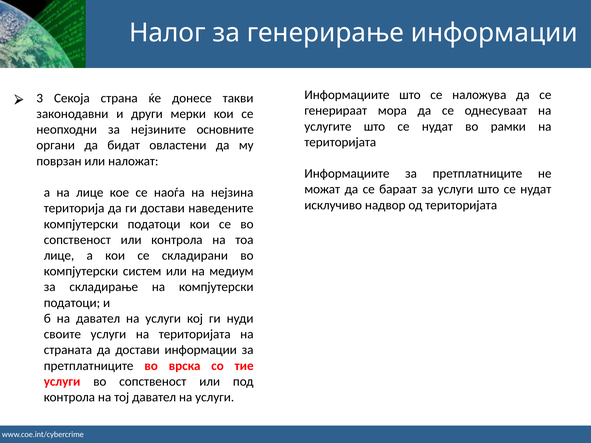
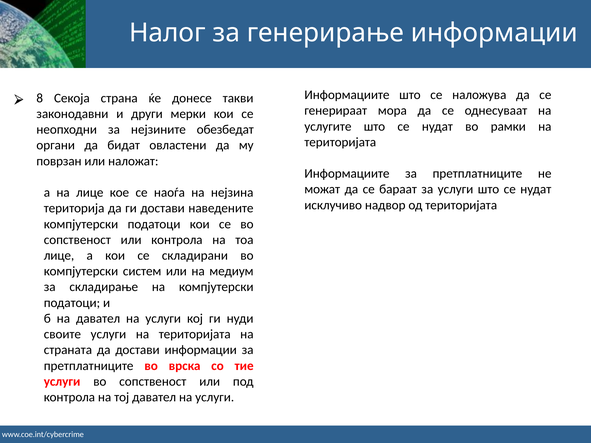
3: 3 -> 8
основните: основните -> обезбедат
